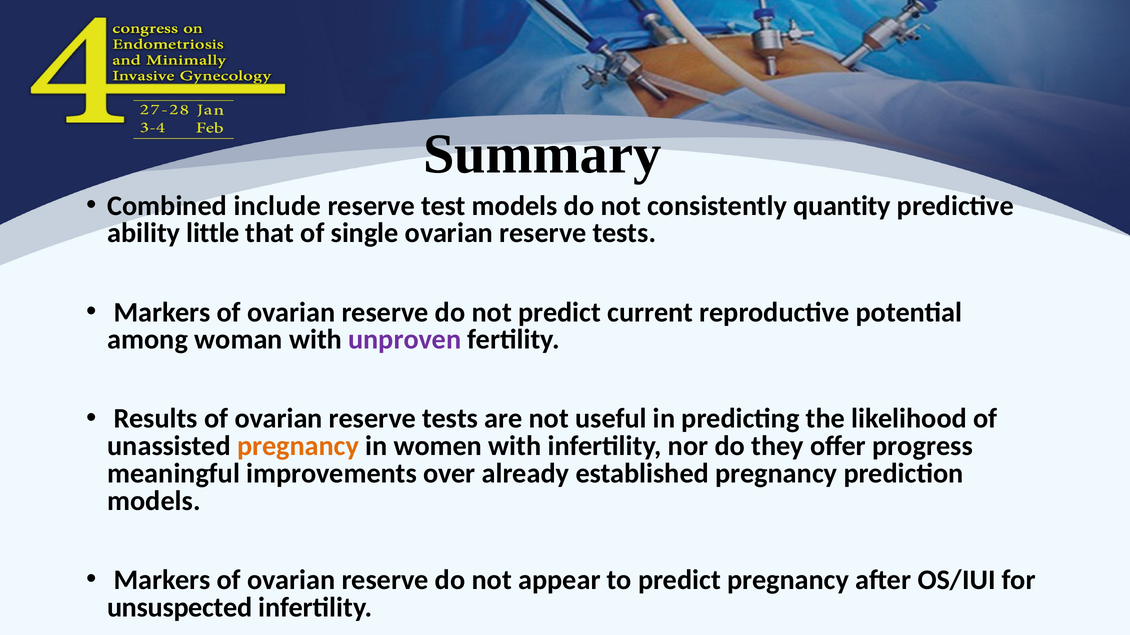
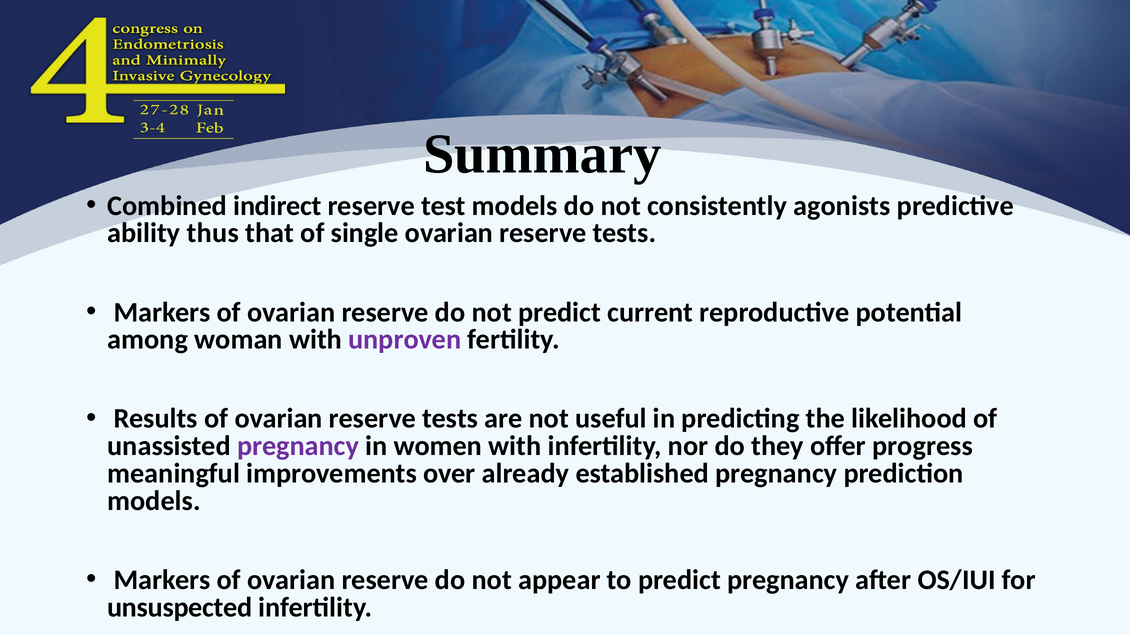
include: include -> indirect
quantity: quantity -> agonists
little: little -> thus
pregnancy at (298, 447) colour: orange -> purple
